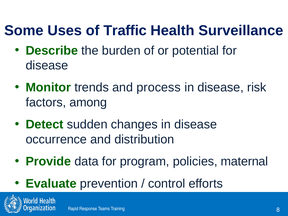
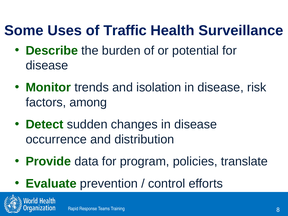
process: process -> isolation
maternal: maternal -> translate
